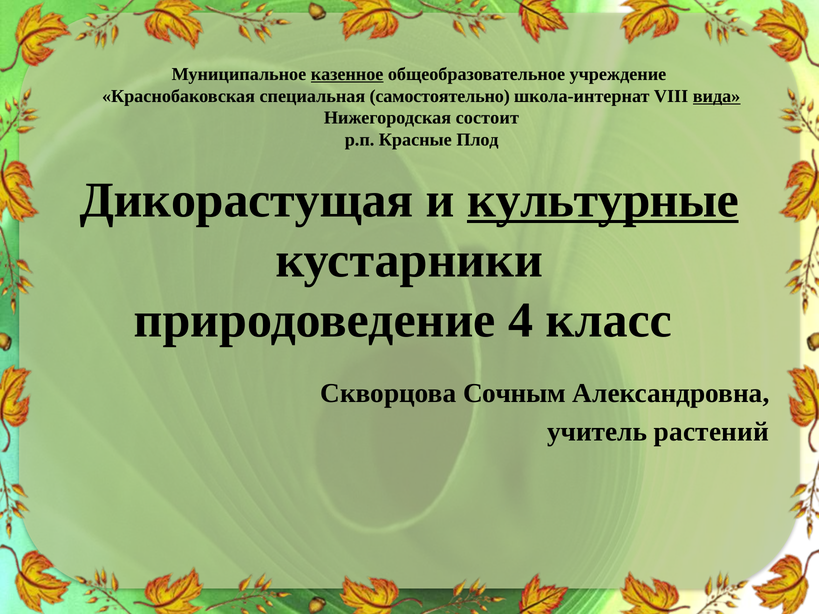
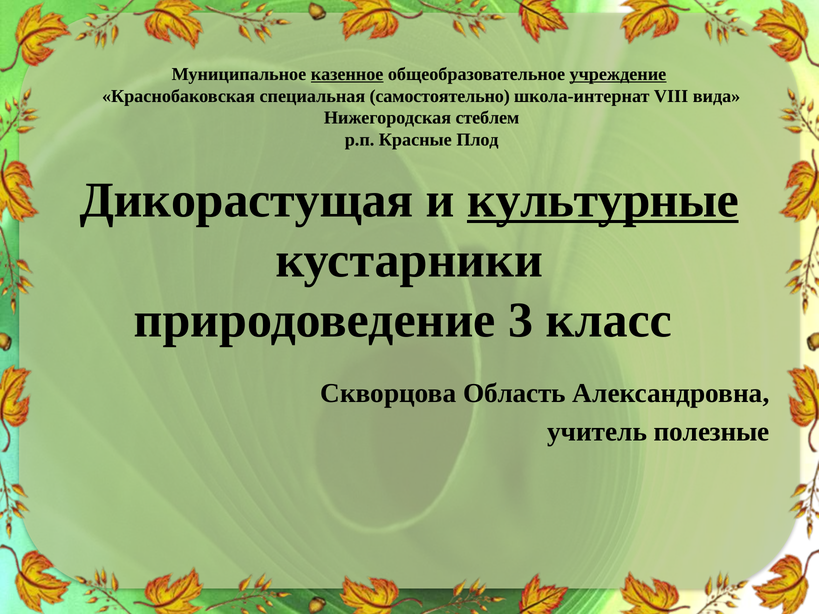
учреждение underline: none -> present
вида underline: present -> none
состоит: состоит -> стеблем
4: 4 -> 3
Сочным: Сочным -> Область
растений: растений -> полезные
